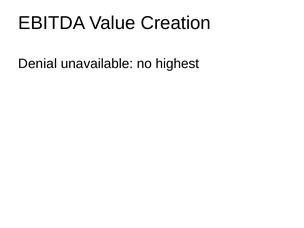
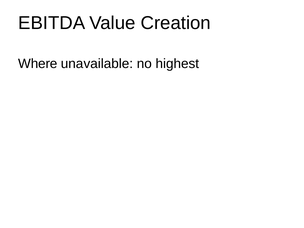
Denial: Denial -> Where
